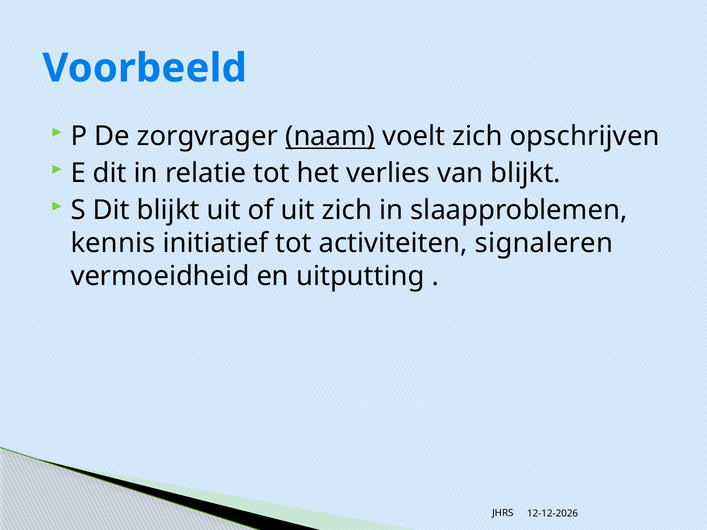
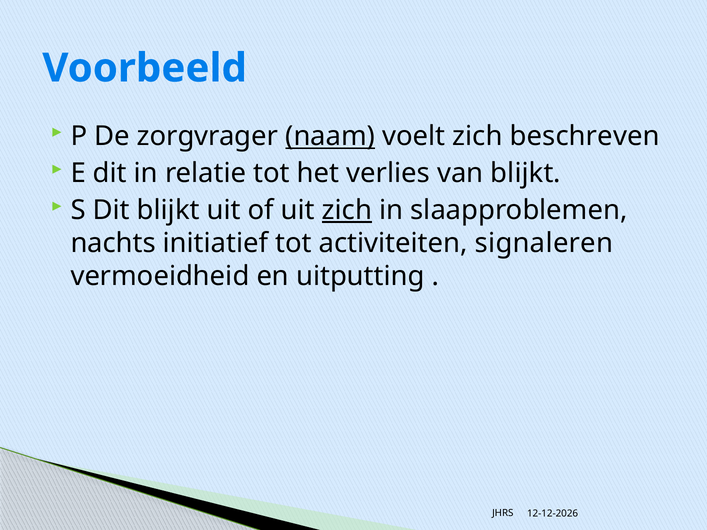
opschrijven: opschrijven -> beschreven
zich at (347, 210) underline: none -> present
kennis: kennis -> nachts
